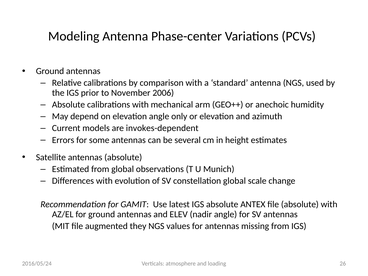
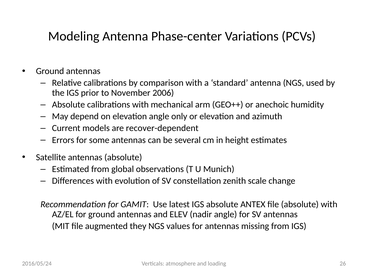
invokes-dependent: invokes-dependent -> recover-dependent
constellation global: global -> zenith
